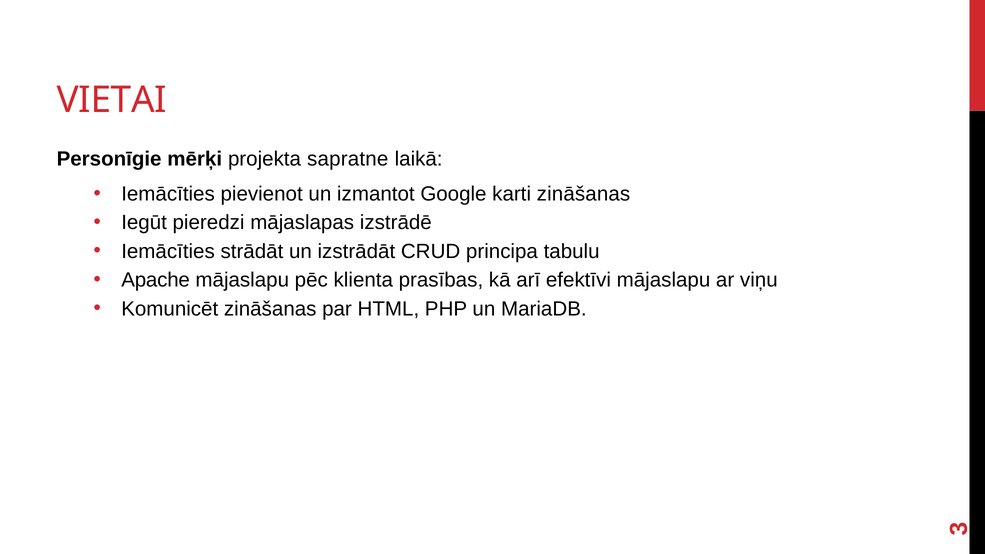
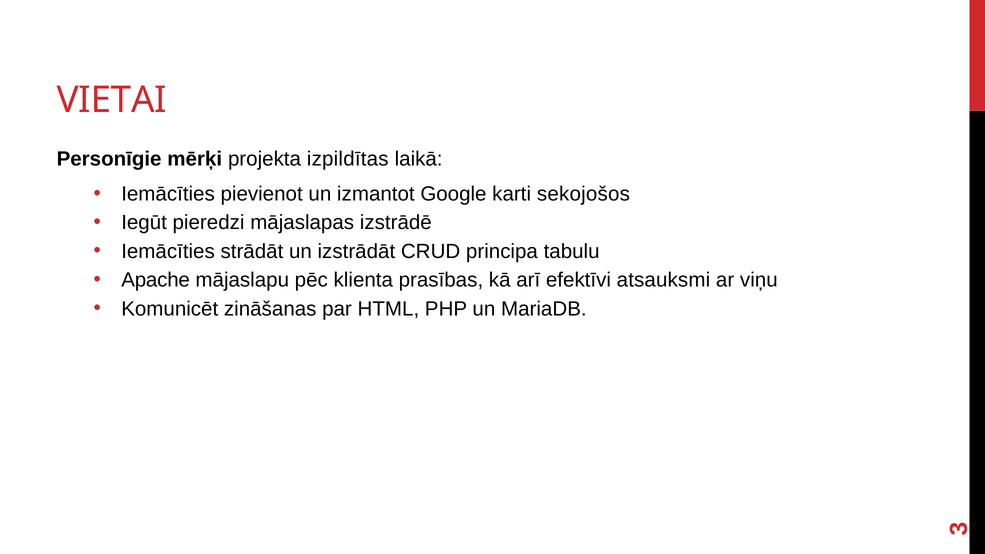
sapratne: sapratne -> izpildītas
karti zināšanas: zināšanas -> sekojošos
efektīvi mājaslapu: mājaslapu -> atsauksmi
